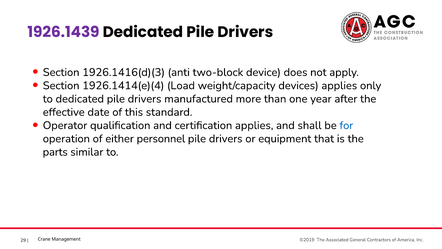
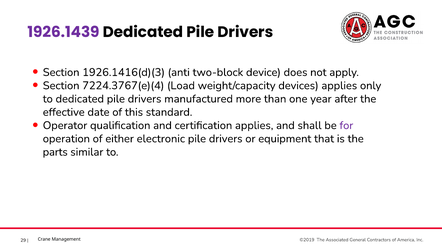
1926.1414(e)(4: 1926.1414(e)(4 -> 7224.3767(e)(4
for colour: blue -> purple
personnel: personnel -> electronic
